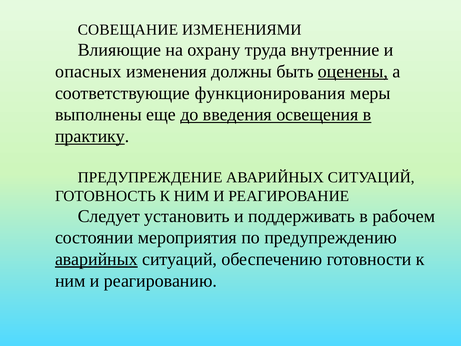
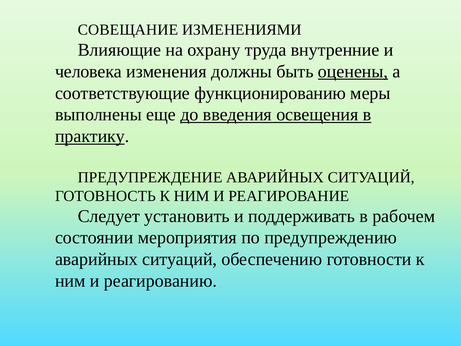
опасных: опасных -> человека
функционирования: функционирования -> функционированию
аварийных at (96, 259) underline: present -> none
